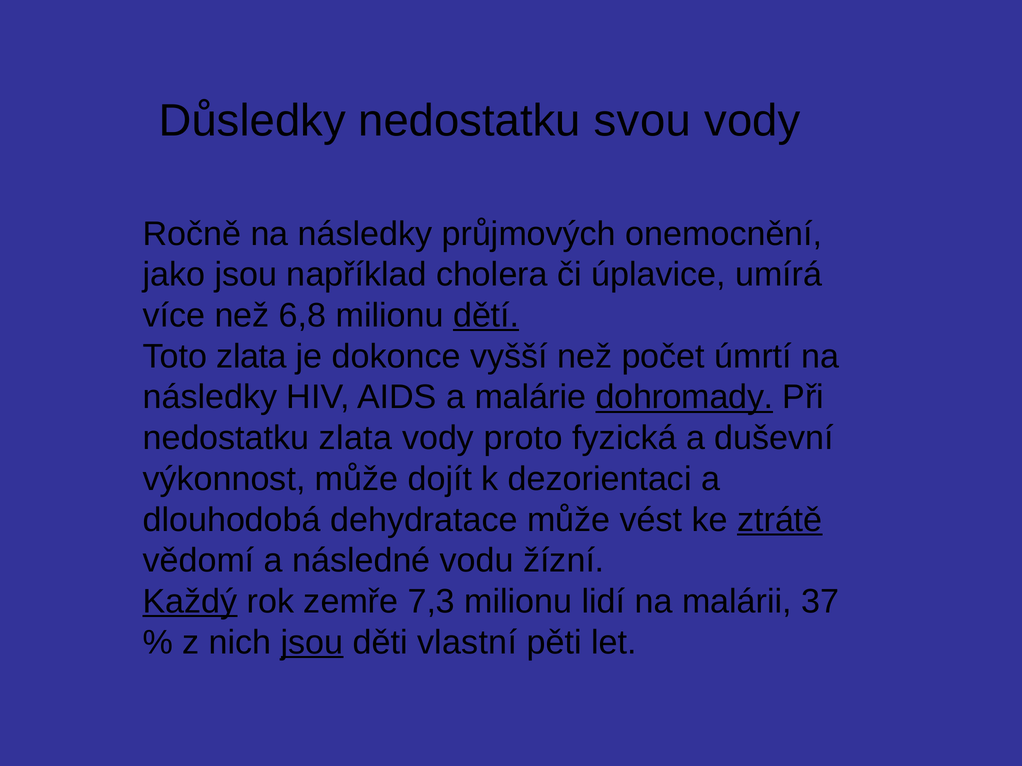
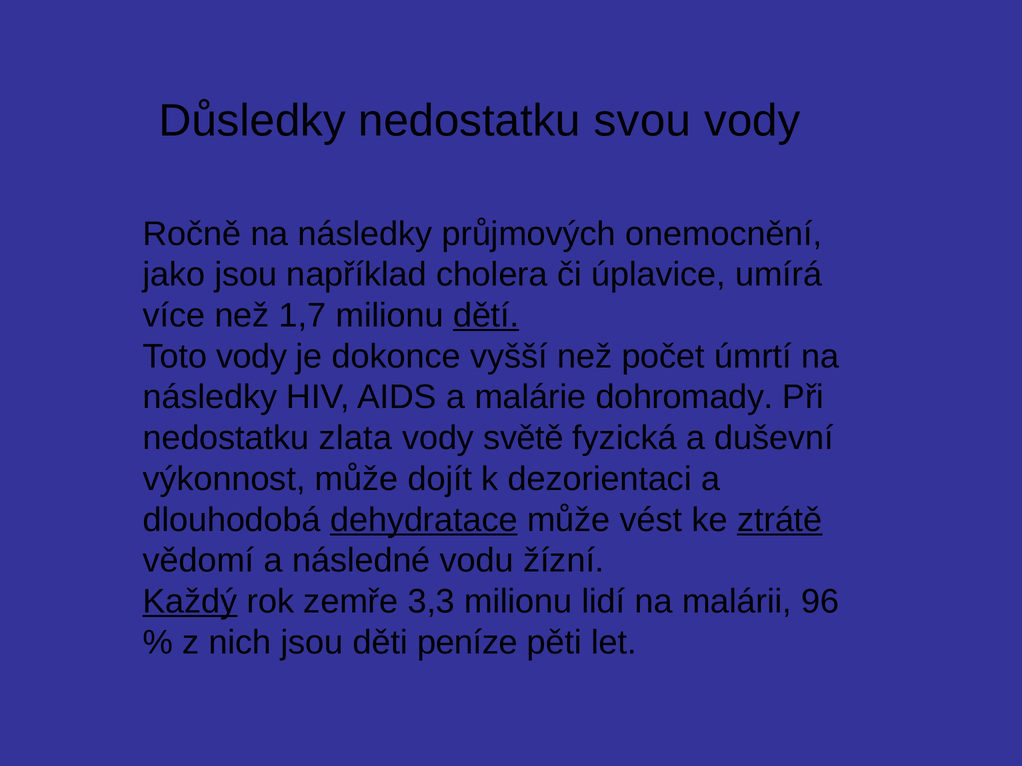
6,8: 6,8 -> 1,7
Toto zlata: zlata -> vody
dohromady underline: present -> none
proto: proto -> světě
dehydratace underline: none -> present
7,3: 7,3 -> 3,3
37: 37 -> 96
jsou at (312, 643) underline: present -> none
vlastní: vlastní -> peníze
